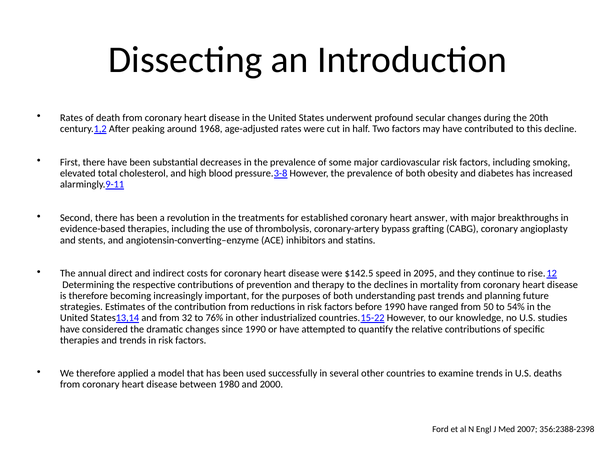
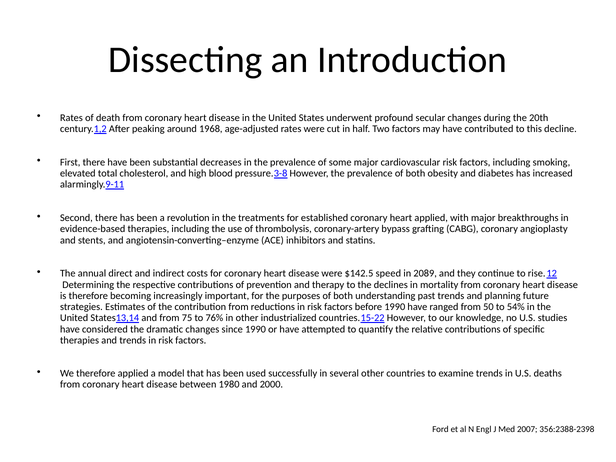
heart answer: answer -> applied
2095: 2095 -> 2089
32: 32 -> 75
